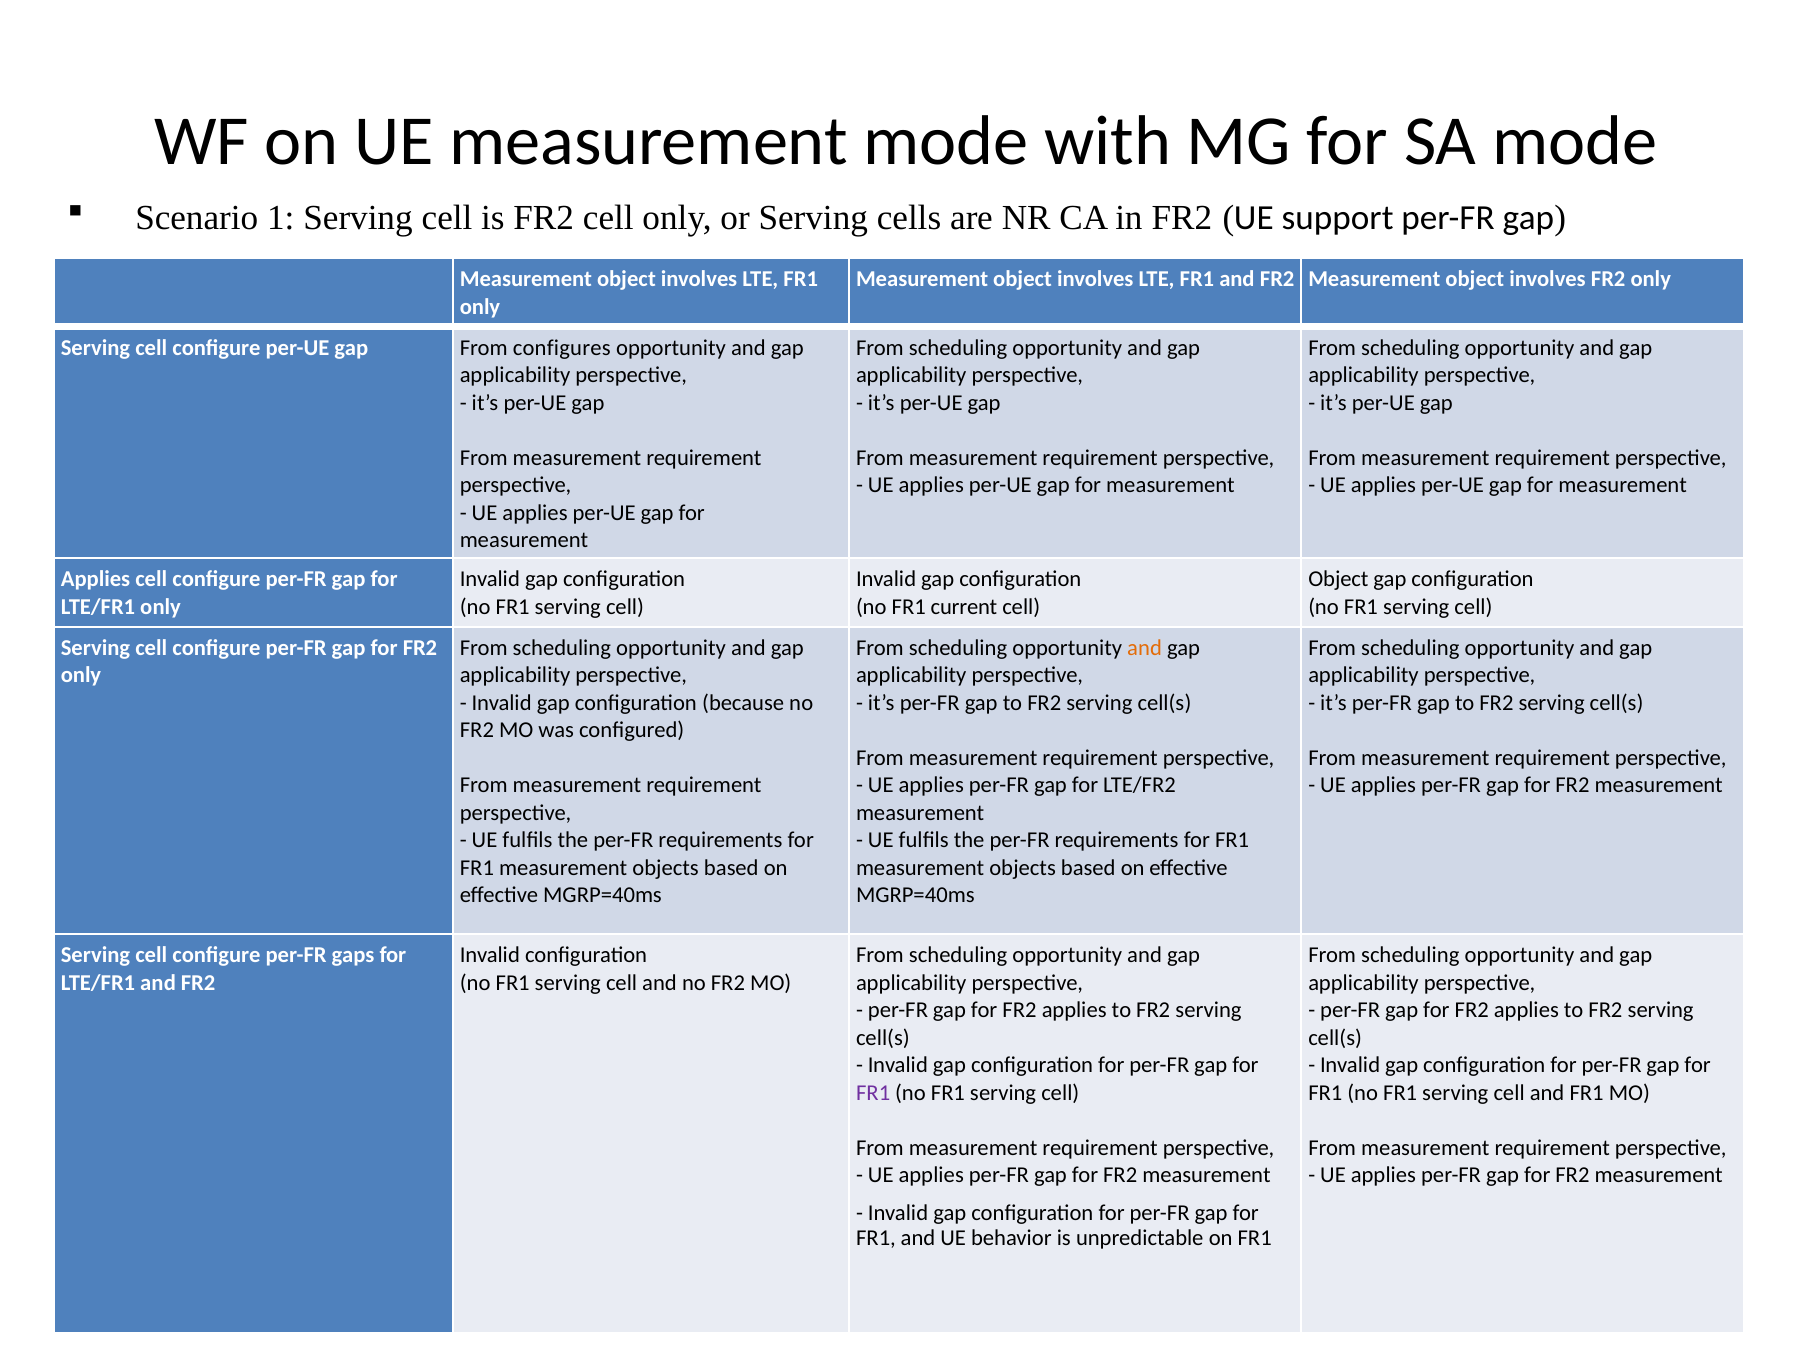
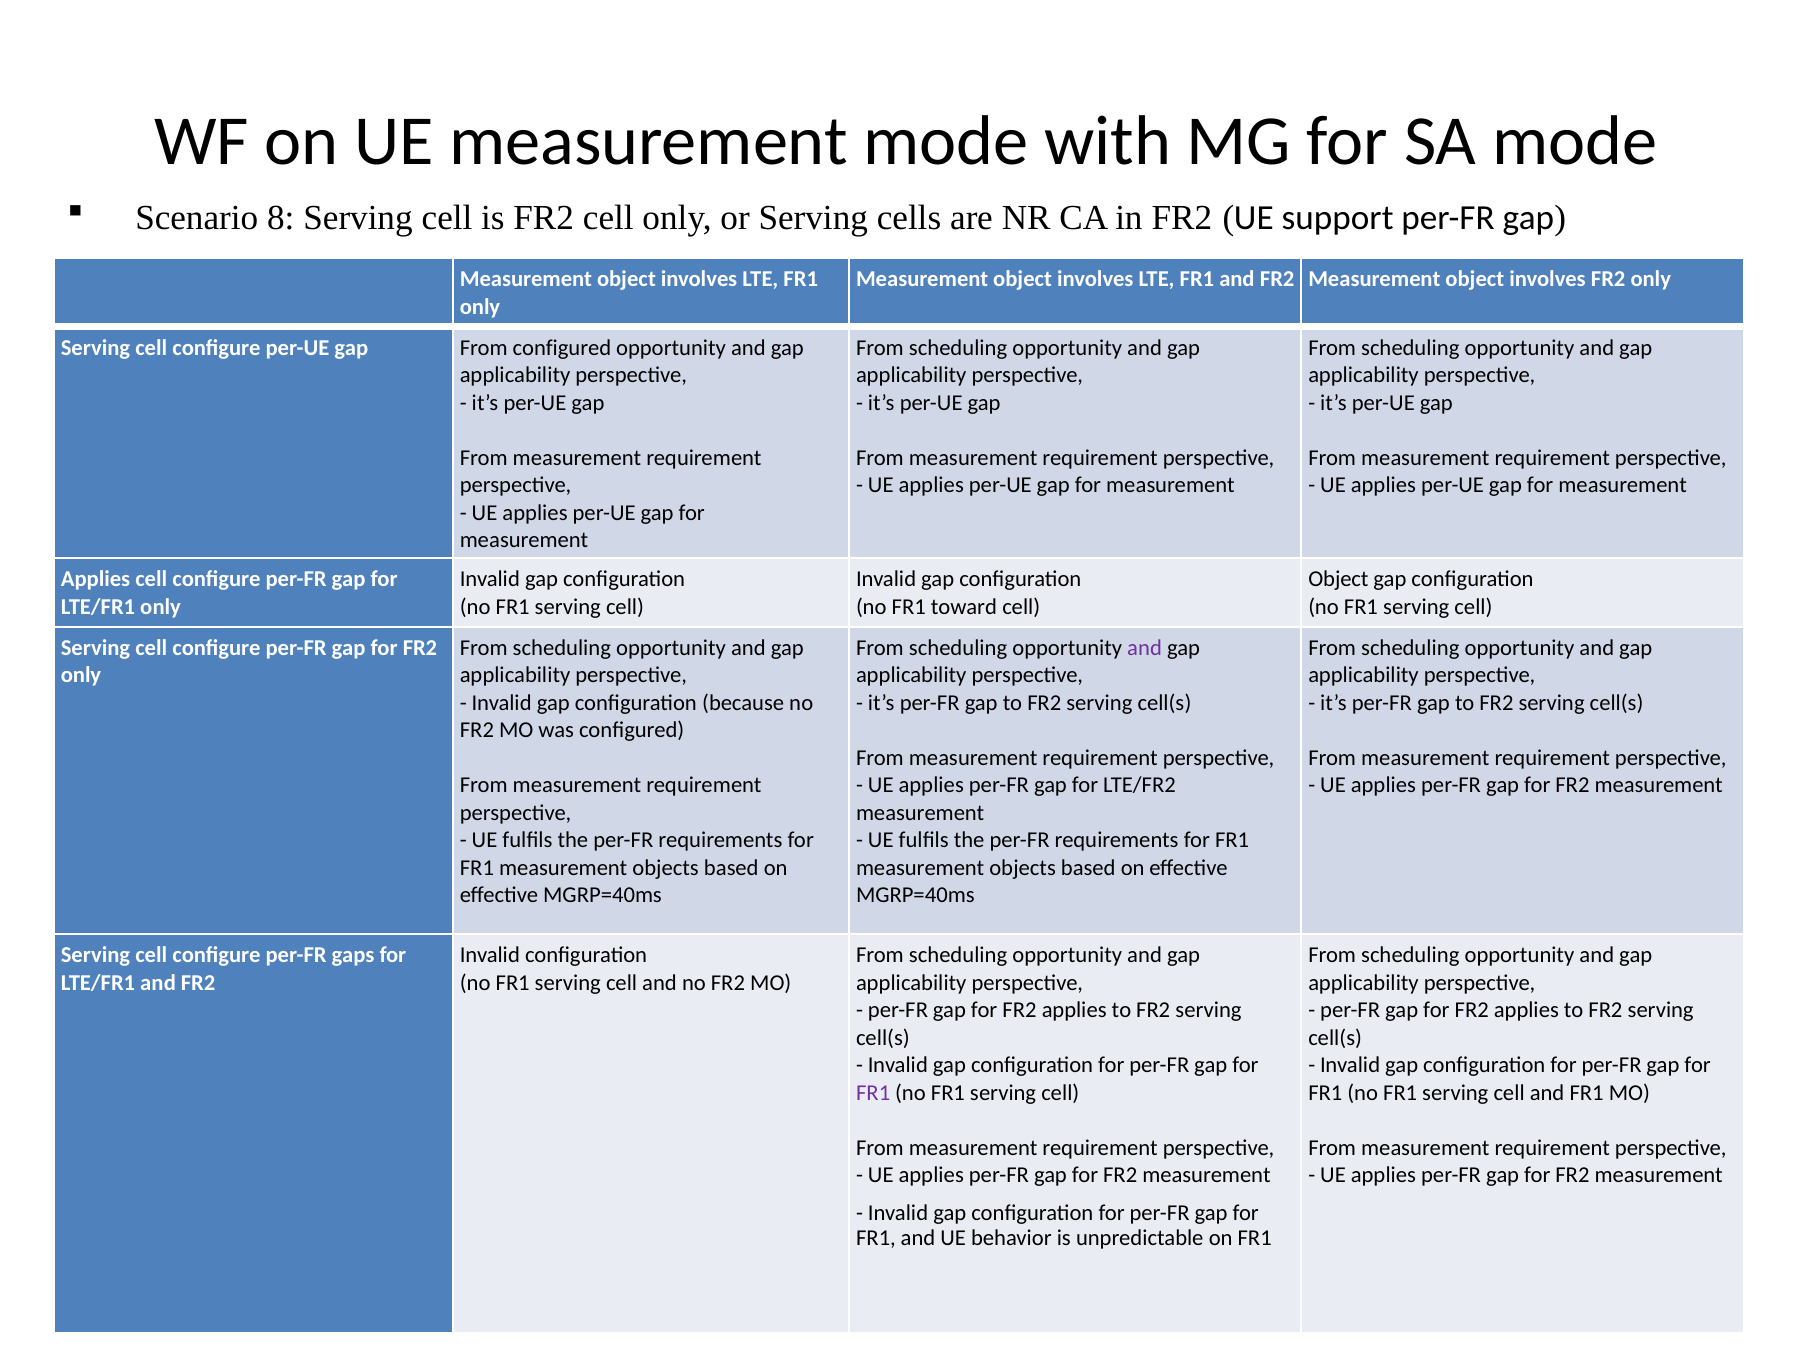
1: 1 -> 8
From configures: configures -> configured
current: current -> toward
and at (1145, 648) colour: orange -> purple
